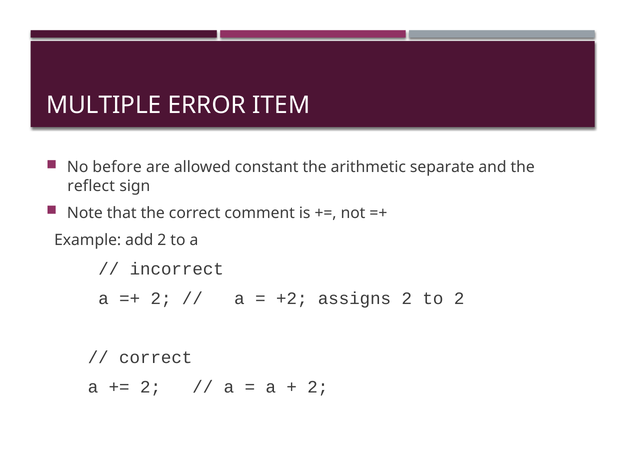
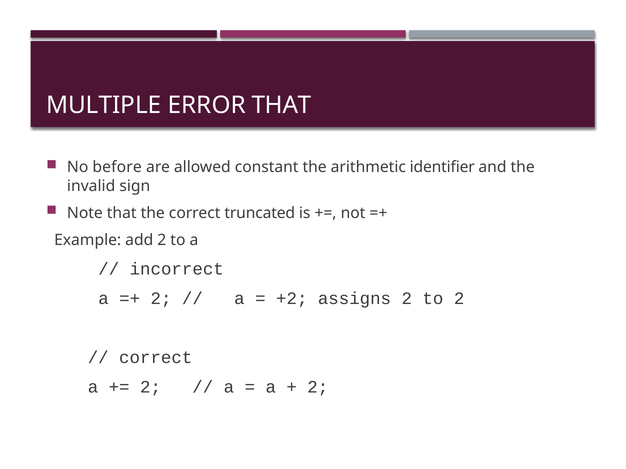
ERROR ITEM: ITEM -> THAT
separate: separate -> identifier
reflect: reflect -> invalid
comment: comment -> truncated
